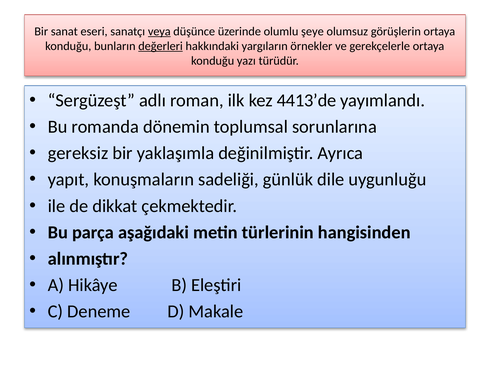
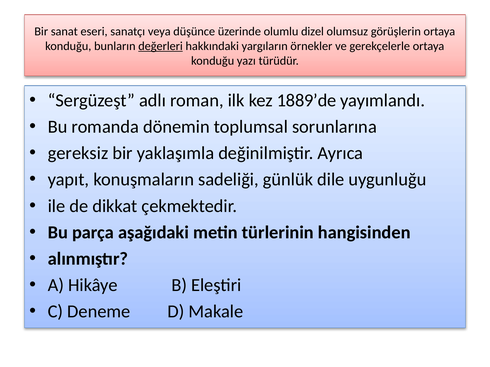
veya underline: present -> none
şeye: şeye -> dizel
4413’de: 4413’de -> 1889’de
